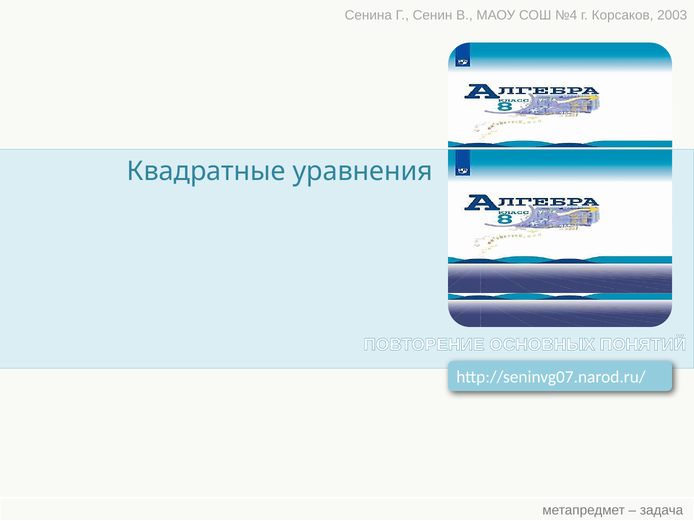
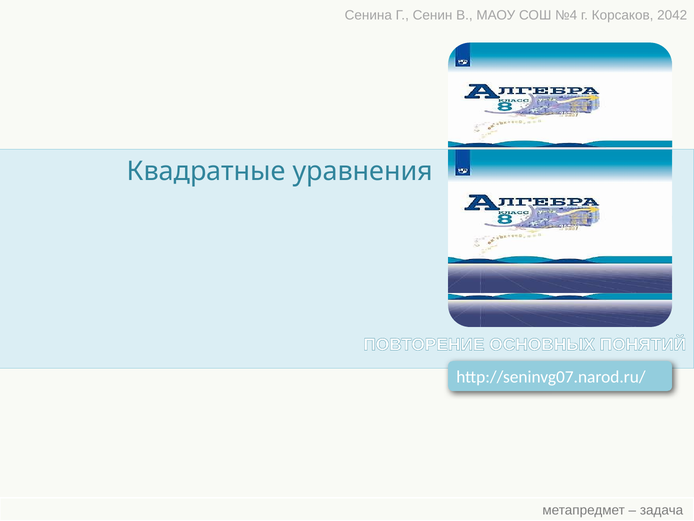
2003: 2003 -> 2042
